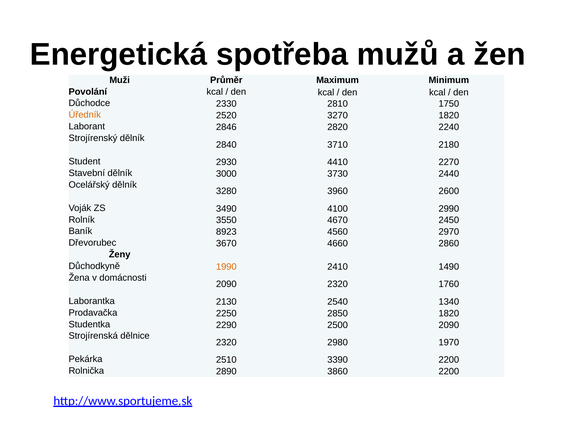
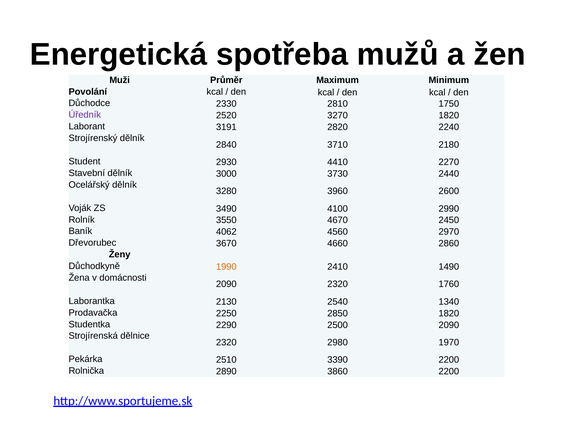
Úředník colour: orange -> purple
2846: 2846 -> 3191
8923: 8923 -> 4062
